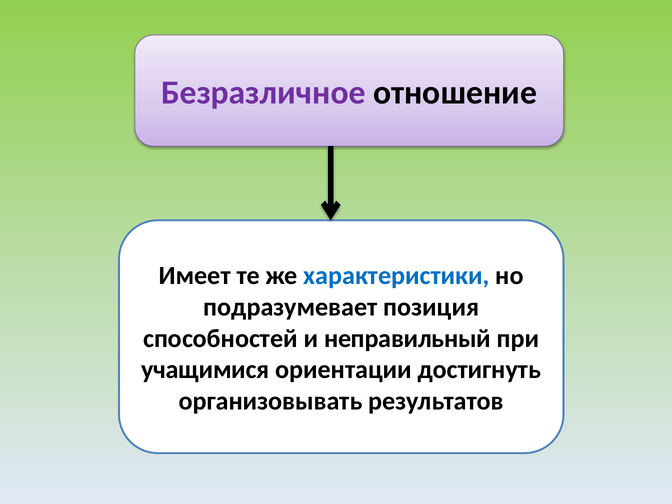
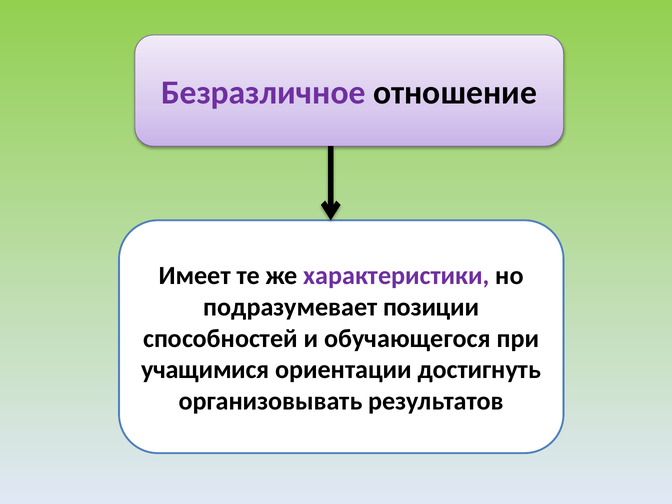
характеристики colour: blue -> purple
позиция: позиция -> позиции
неправильный: неправильный -> обучающегося
